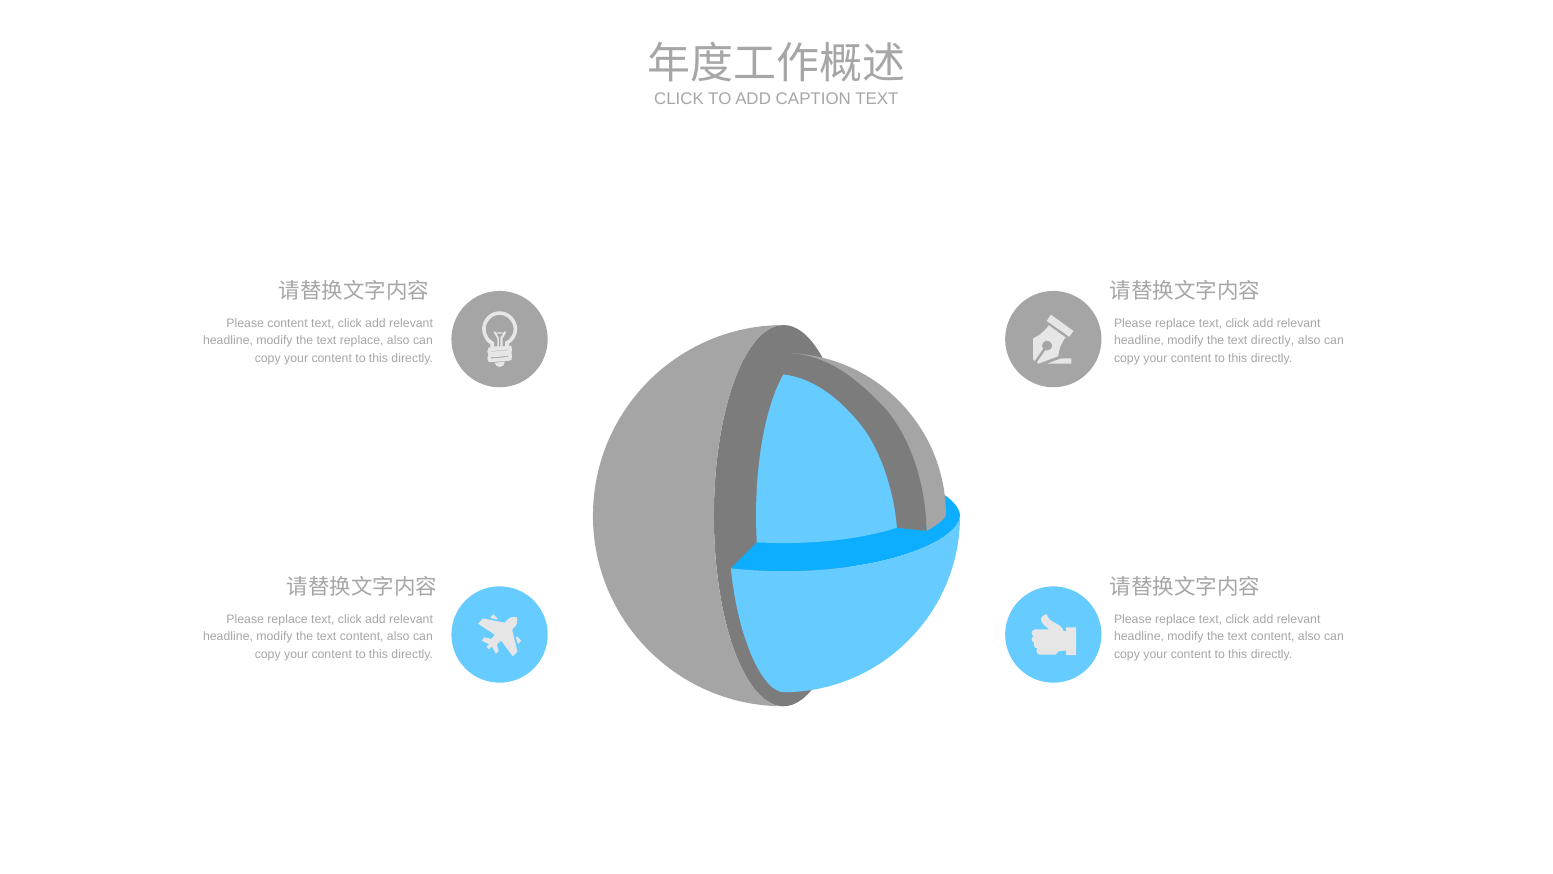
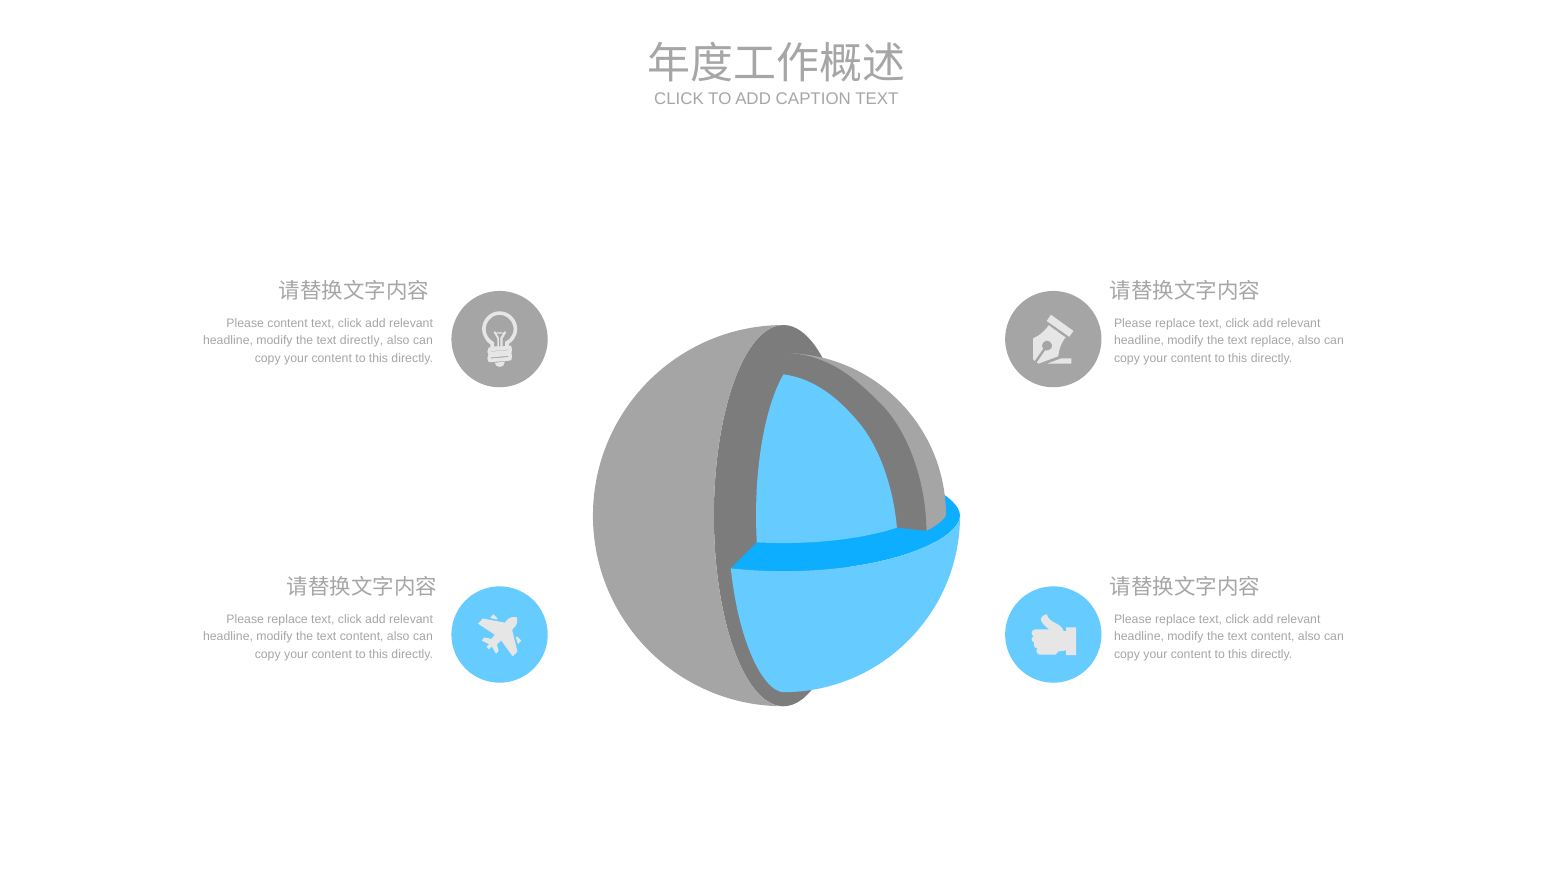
text replace: replace -> directly
text directly: directly -> replace
